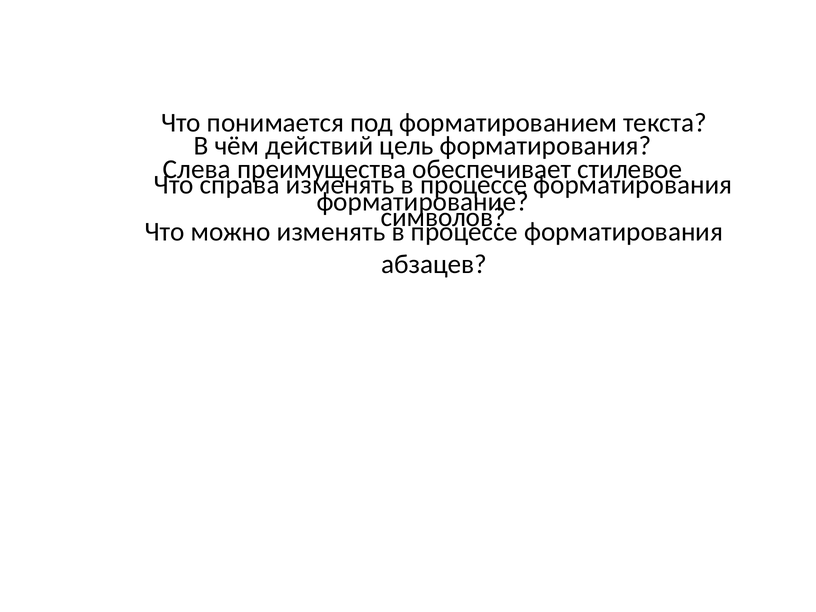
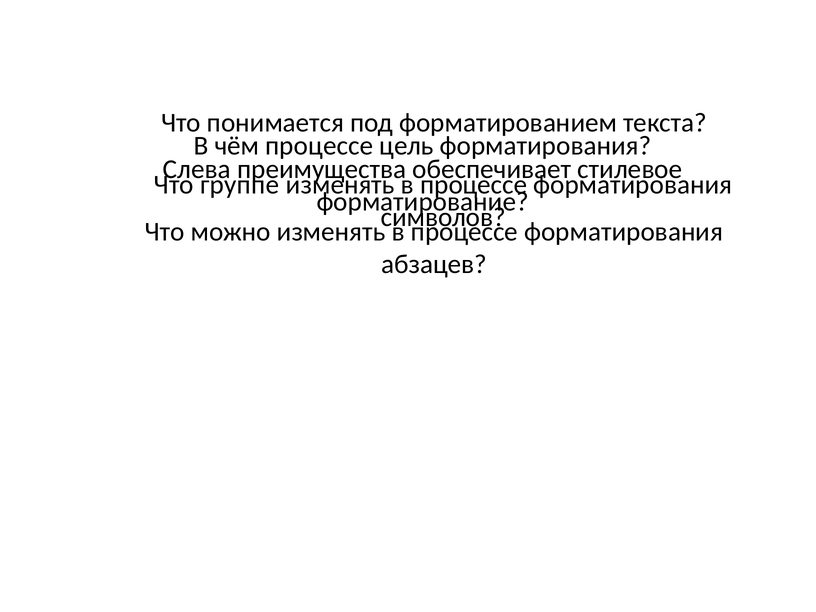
чём действий: действий -> процессе
справа: справа -> группе
